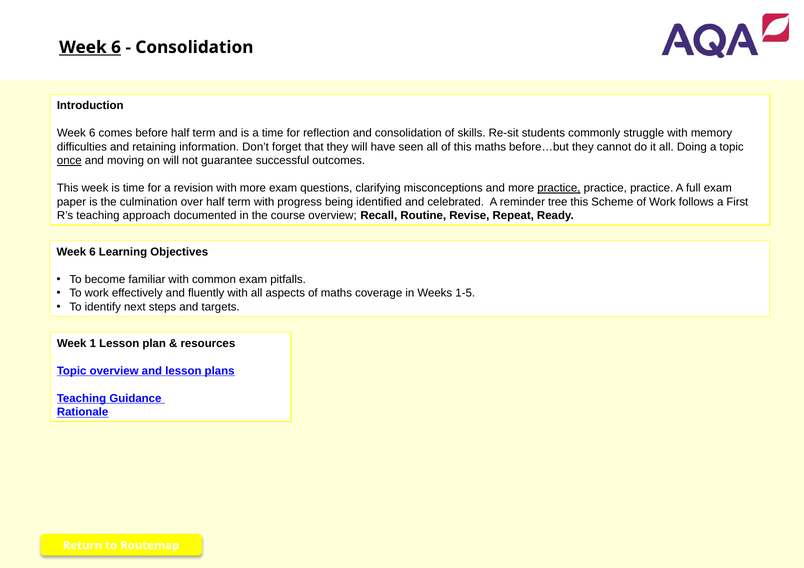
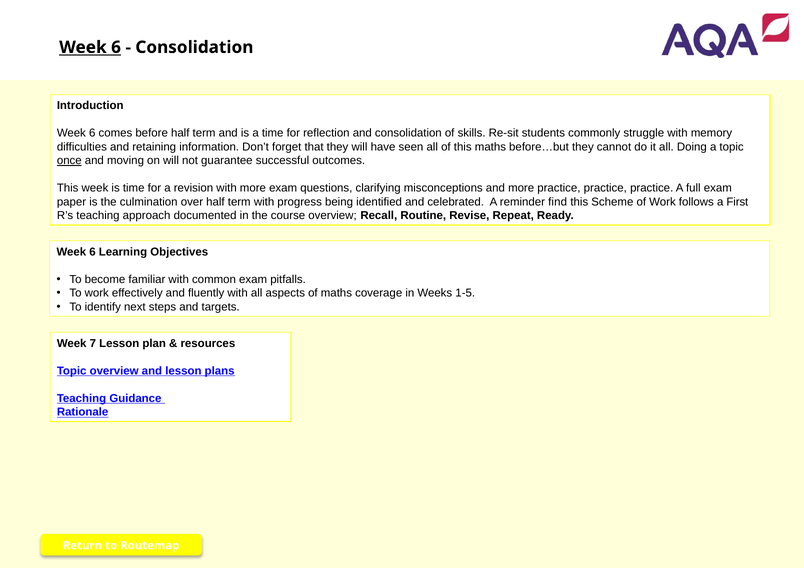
practice at (559, 188) underline: present -> none
tree: tree -> find
1: 1 -> 7
